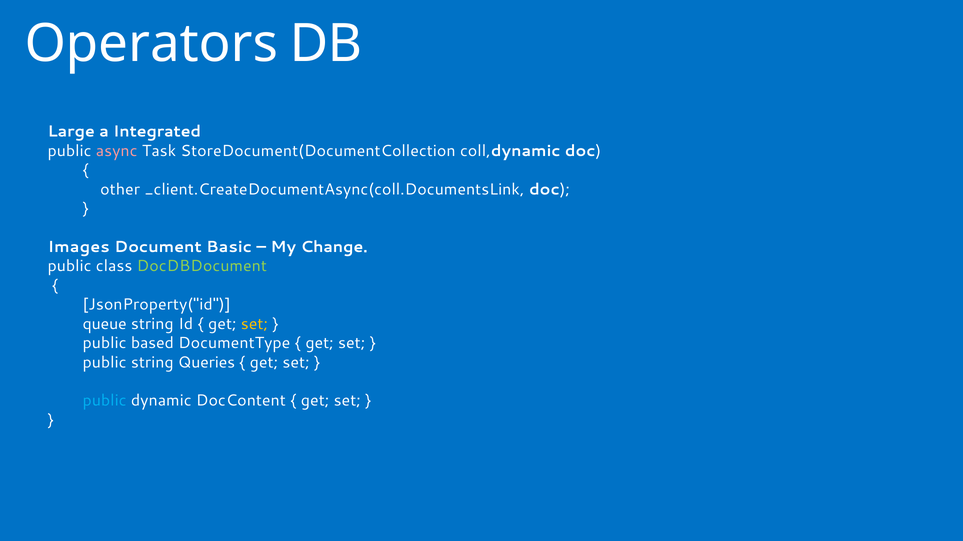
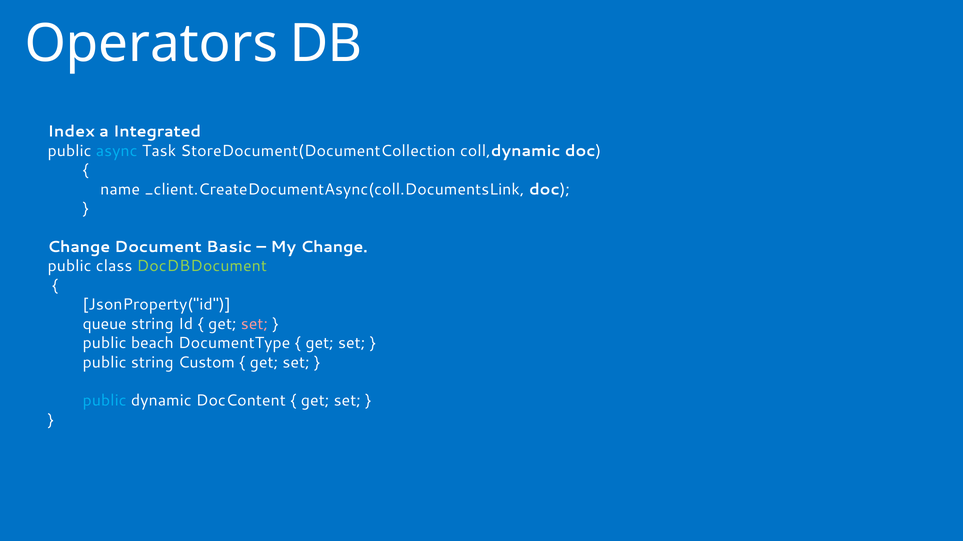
Large: Large -> Index
async colour: pink -> light blue
other: other -> name
Images at (79, 247): Images -> Change
set at (254, 324) colour: yellow -> pink
based: based -> beach
Queries: Queries -> Custom
